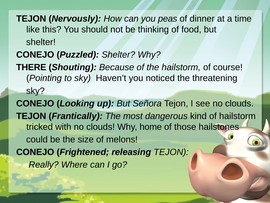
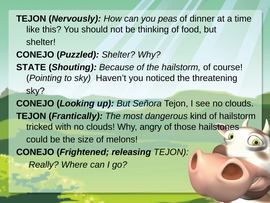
THERE: THERE -> STATE
home: home -> angry
